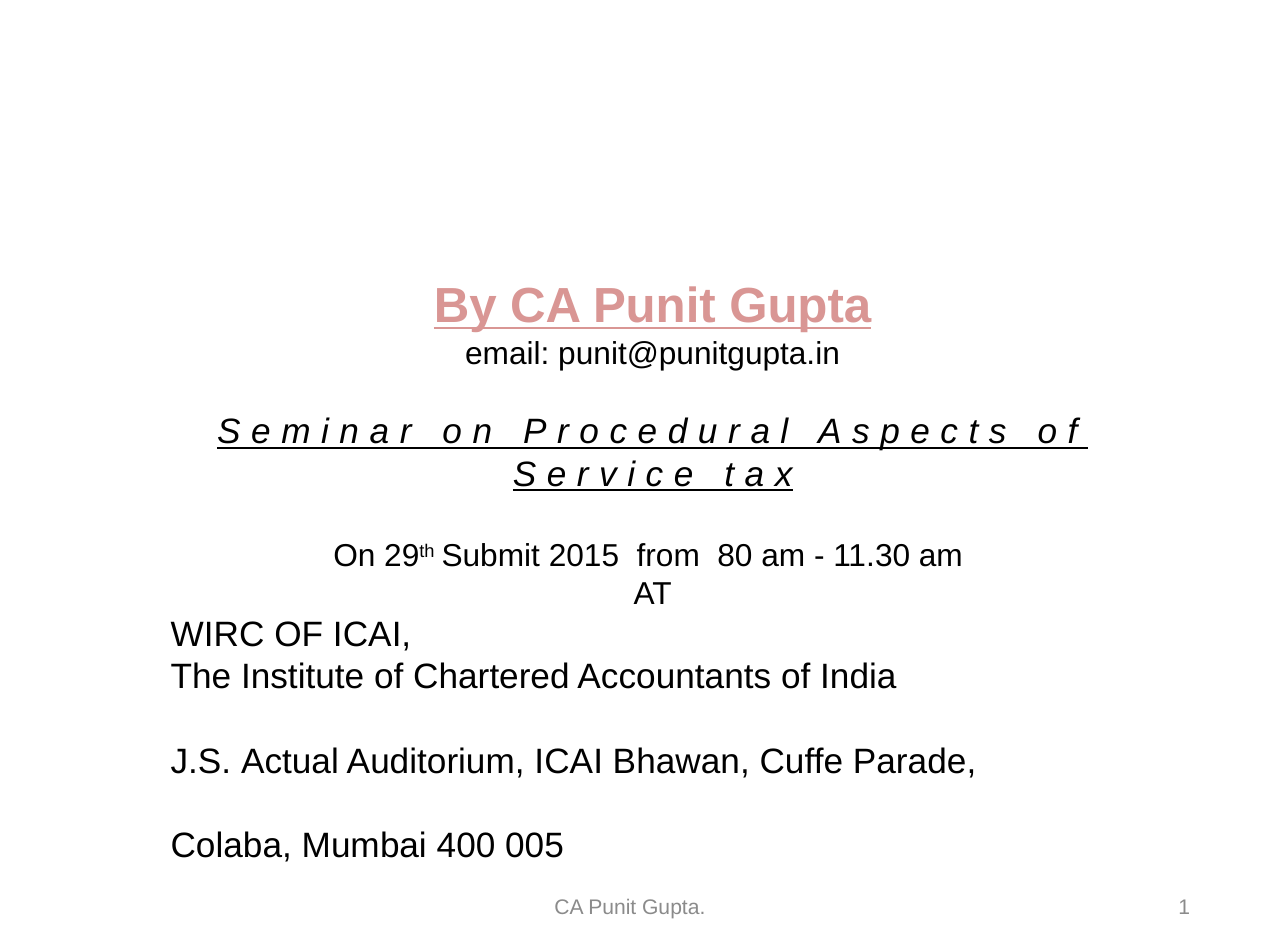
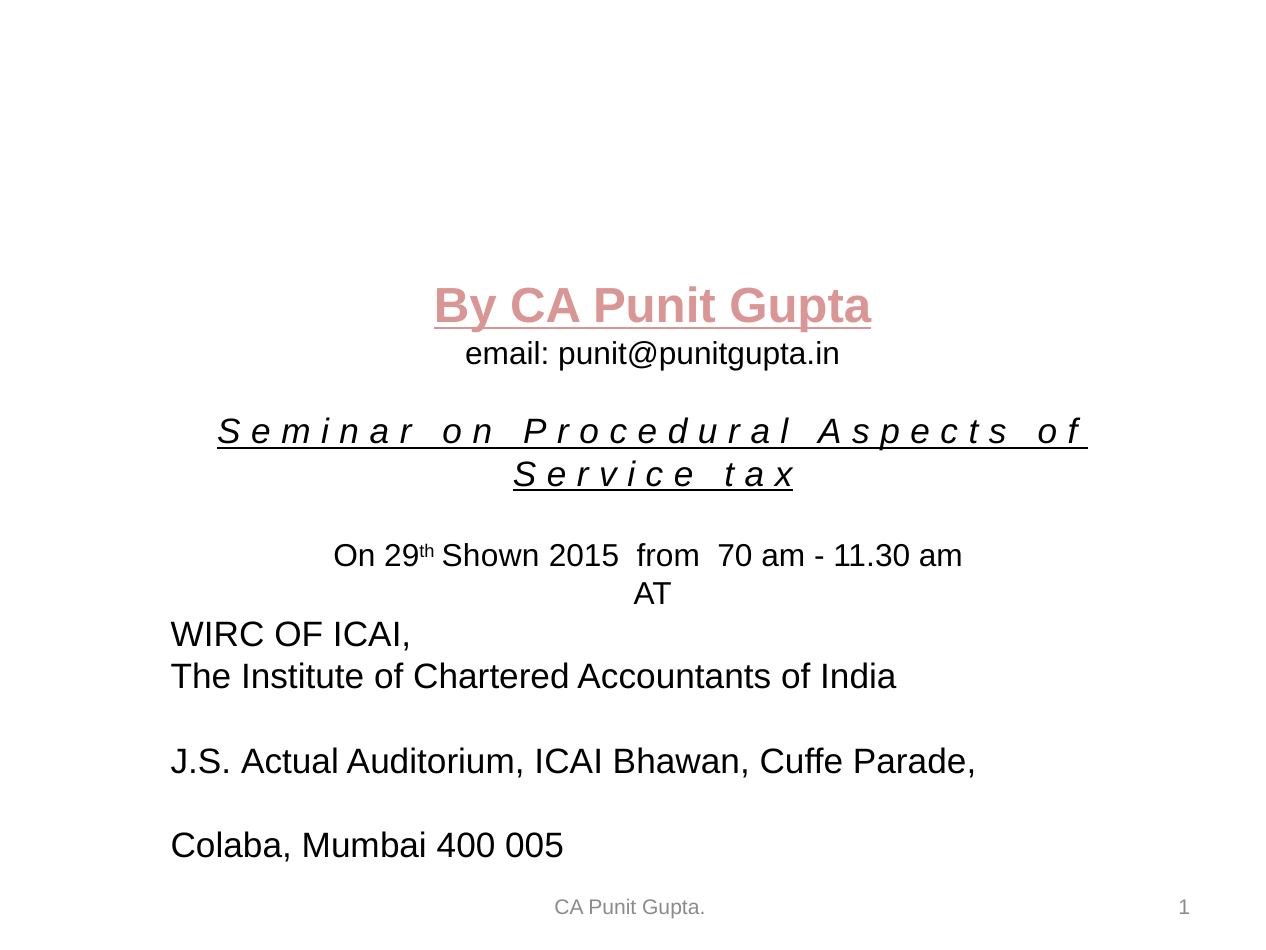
Submit: Submit -> Shown
80: 80 -> 70
